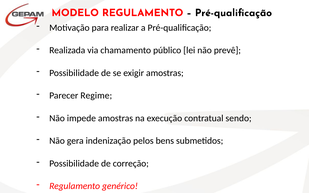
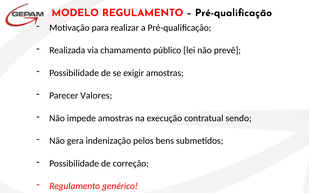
Regime: Regime -> Valores
